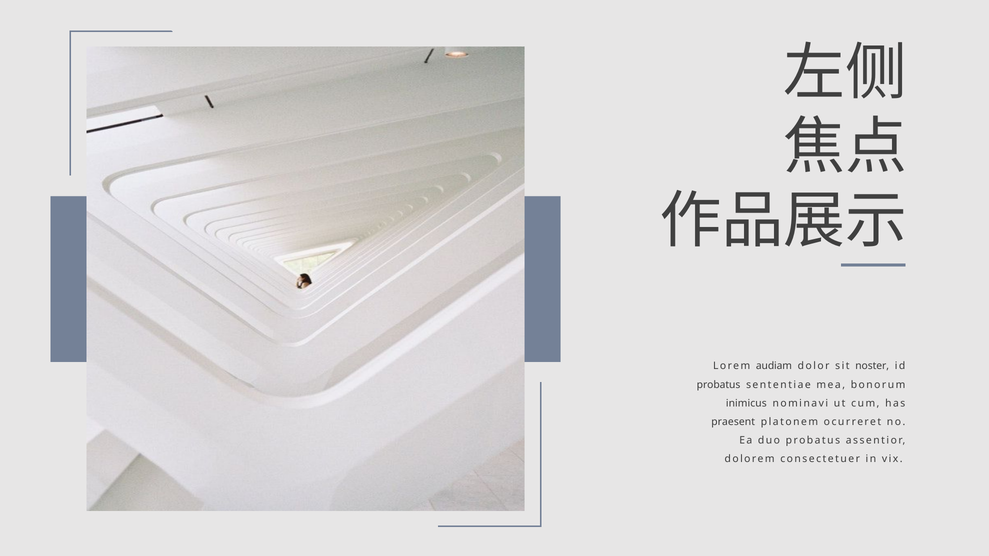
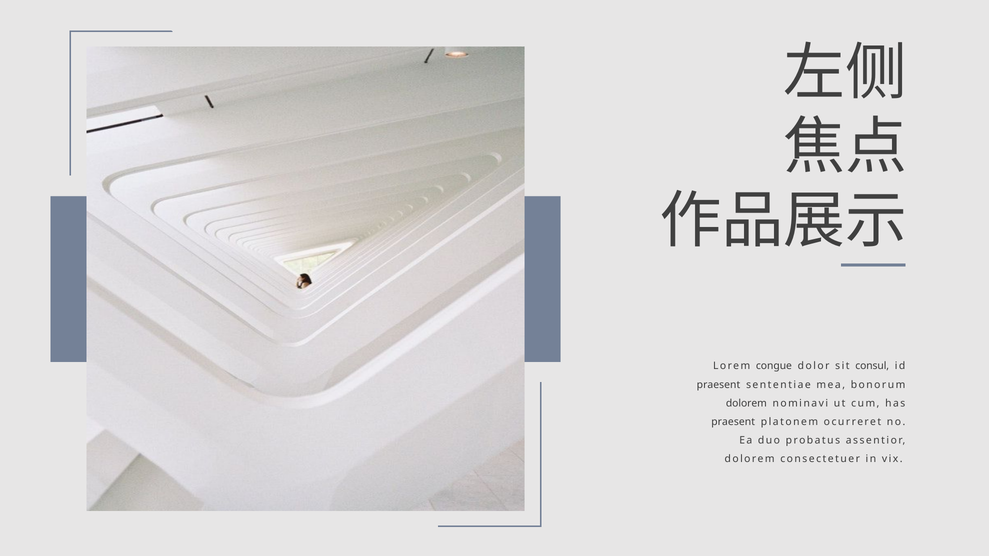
audiam: audiam -> congue
noster: noster -> consul
probatus at (719, 385): probatus -> praesent
inimicus at (746, 403): inimicus -> dolorem
